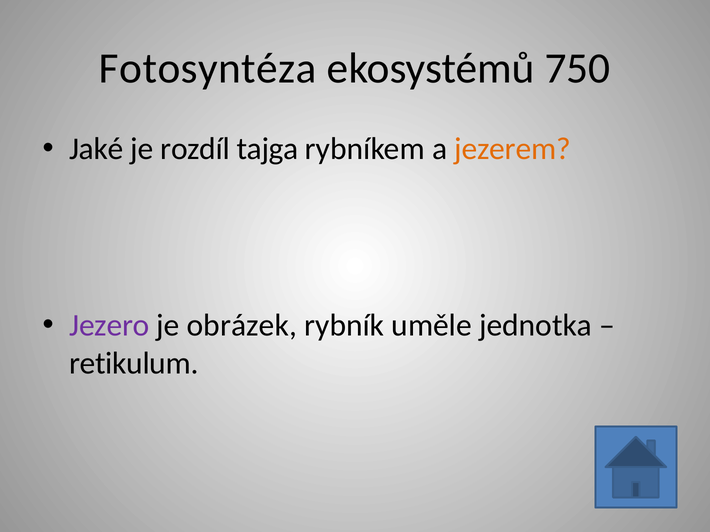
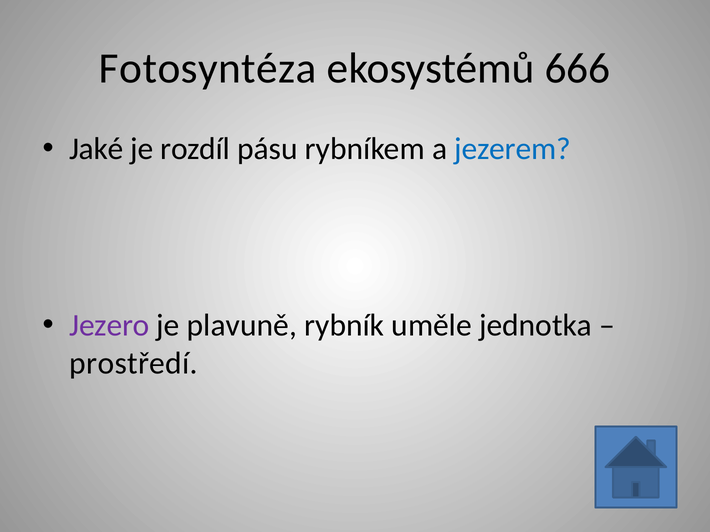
750: 750 -> 666
tajga: tajga -> pásu
jezerem colour: orange -> blue
obrázek: obrázek -> plavuně
retikulum: retikulum -> prostředí
